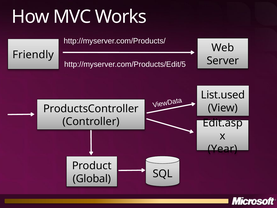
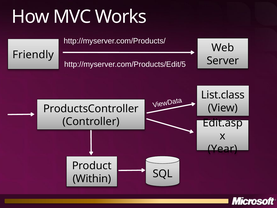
List.used: List.used -> List.class
Global: Global -> Within
